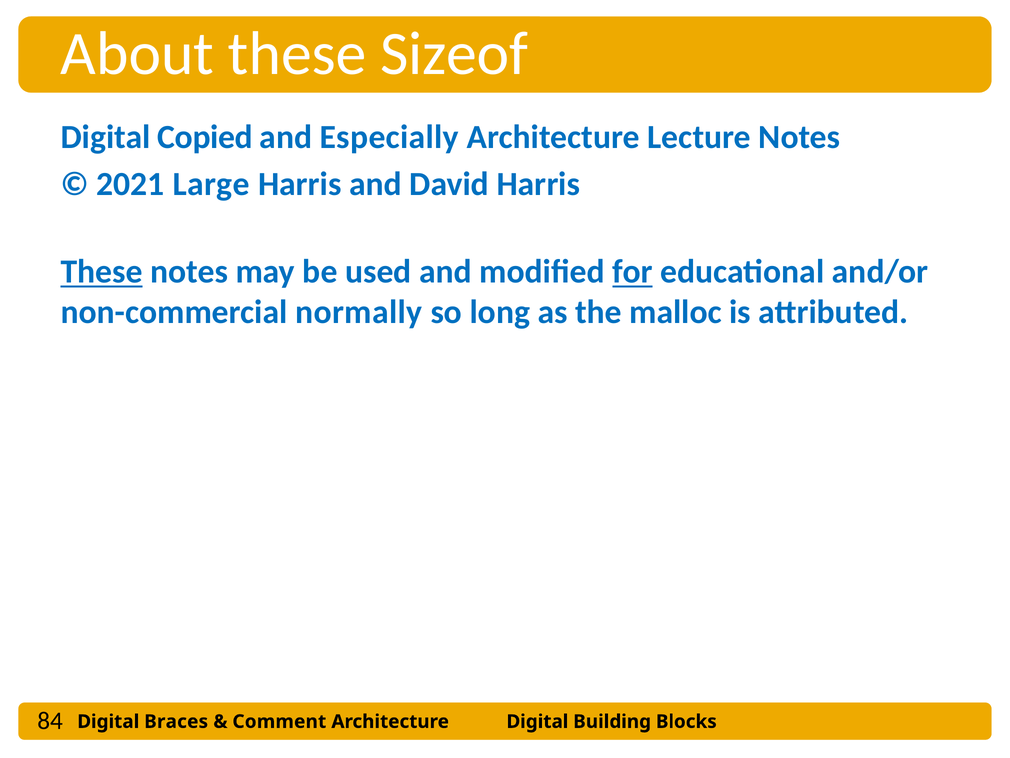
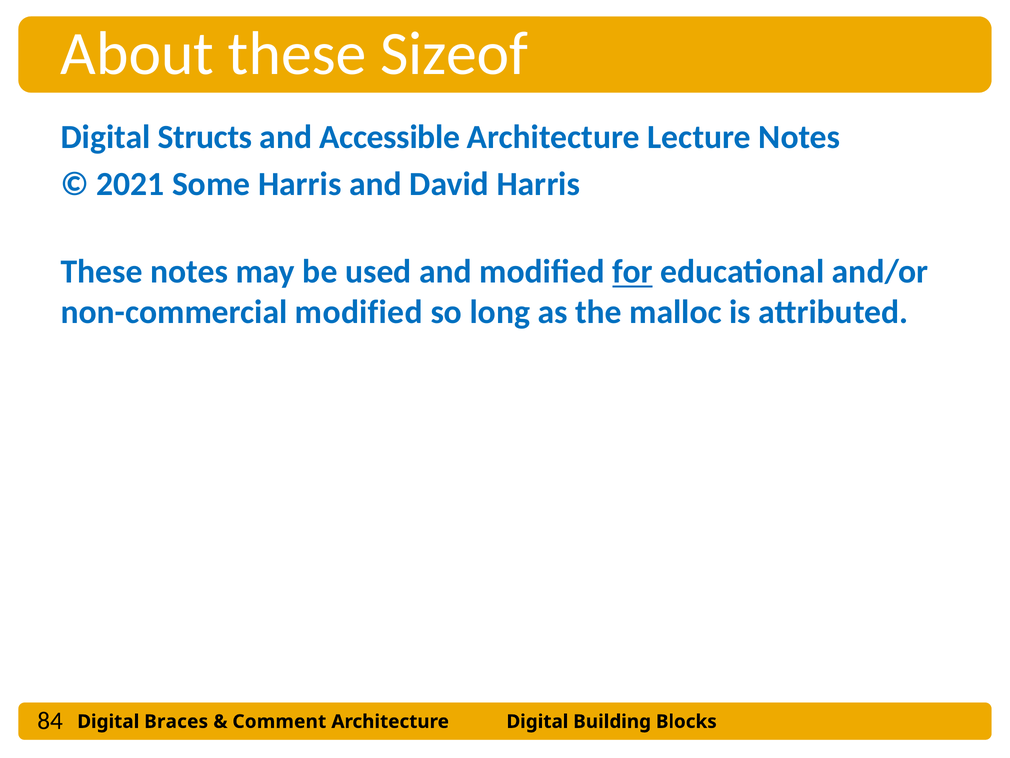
Copied: Copied -> Structs
Especially: Especially -> Accessible
Large: Large -> Some
These at (102, 272) underline: present -> none
non-commercial normally: normally -> modified
